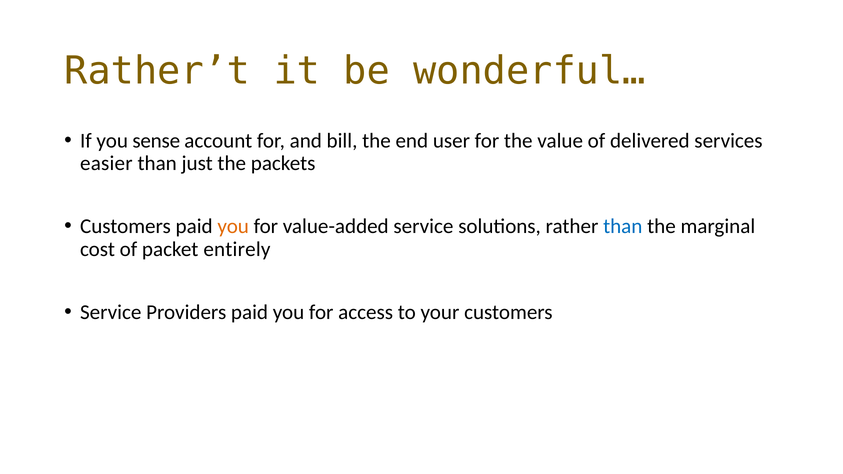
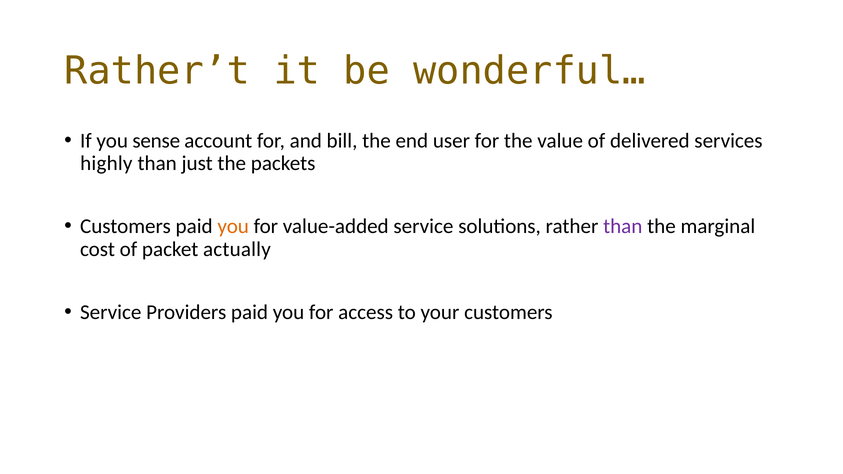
easier: easier -> highly
than at (623, 226) colour: blue -> purple
entirely: entirely -> actually
